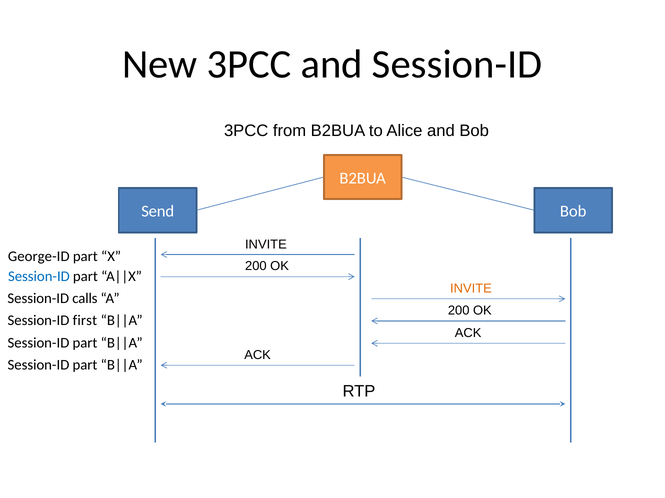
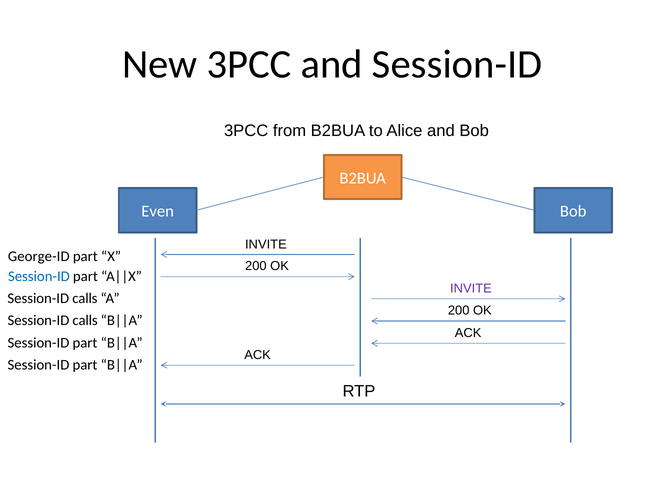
Send: Send -> Even
INVITE at (471, 289) colour: orange -> purple
first at (85, 321): first -> calls
